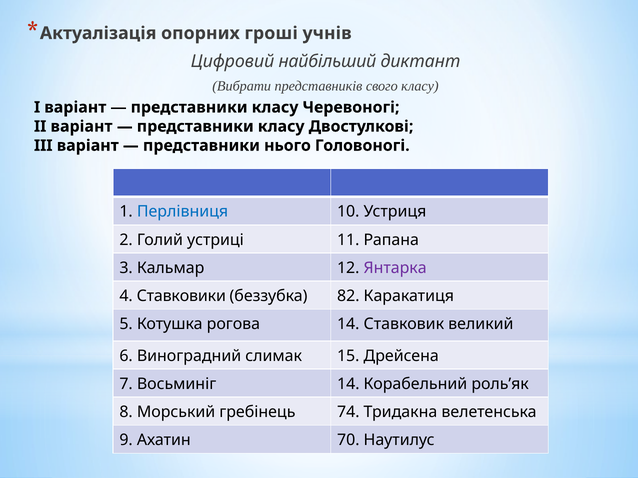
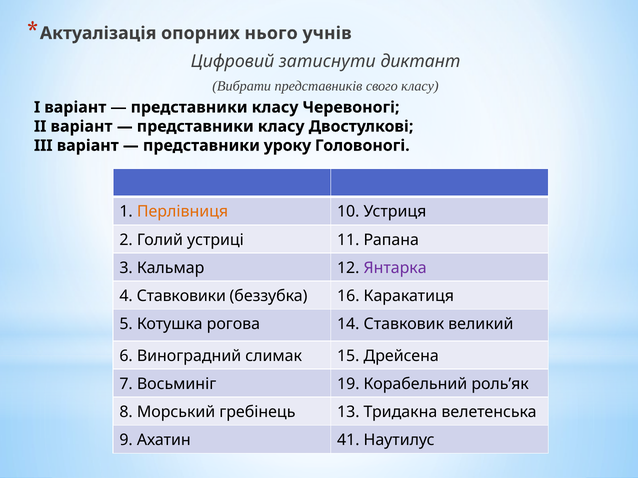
гроші: гроші -> нього
найбільший: найбільший -> затиснути
нього: нього -> уроку
Перлівниця colour: blue -> orange
82: 82 -> 16
Восьминіг 14: 14 -> 19
74: 74 -> 13
70: 70 -> 41
